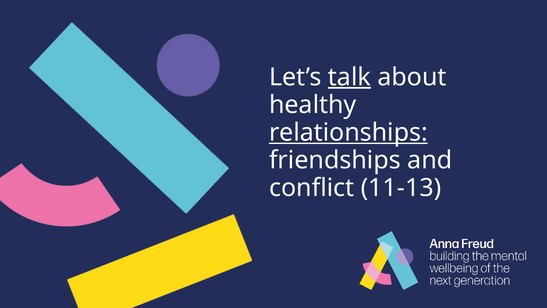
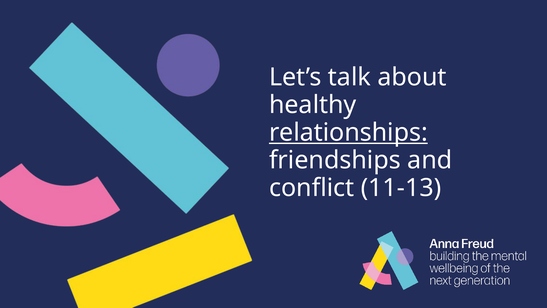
talk underline: present -> none
